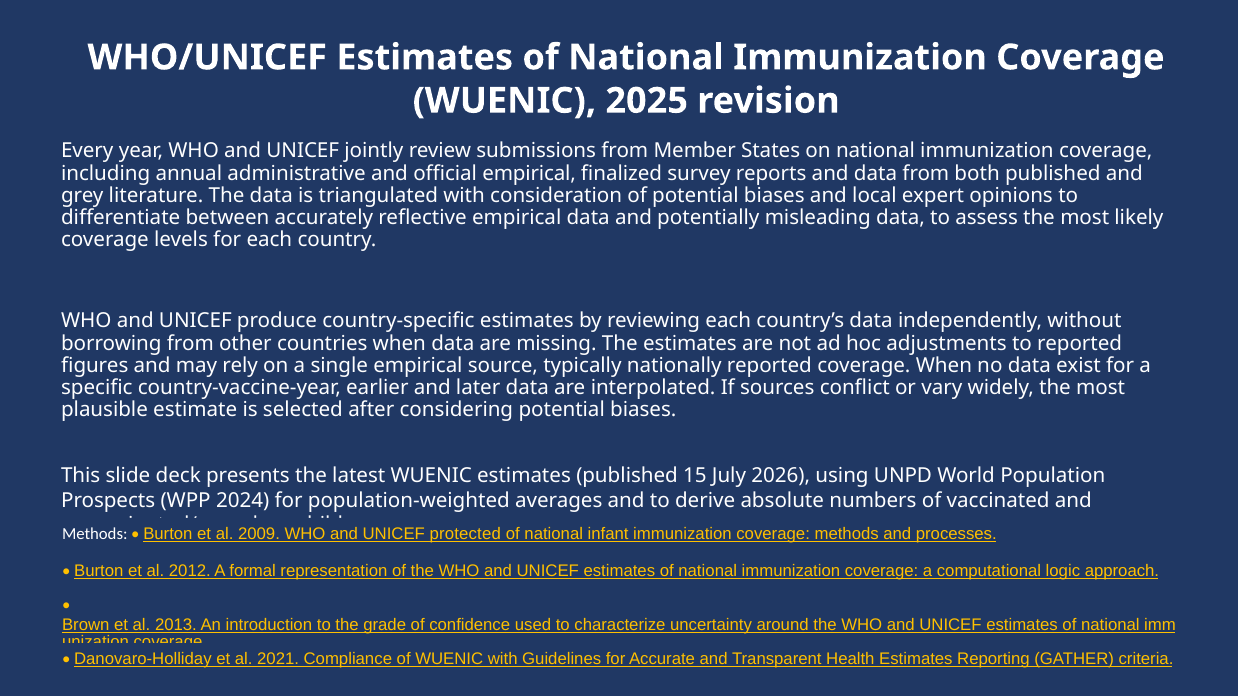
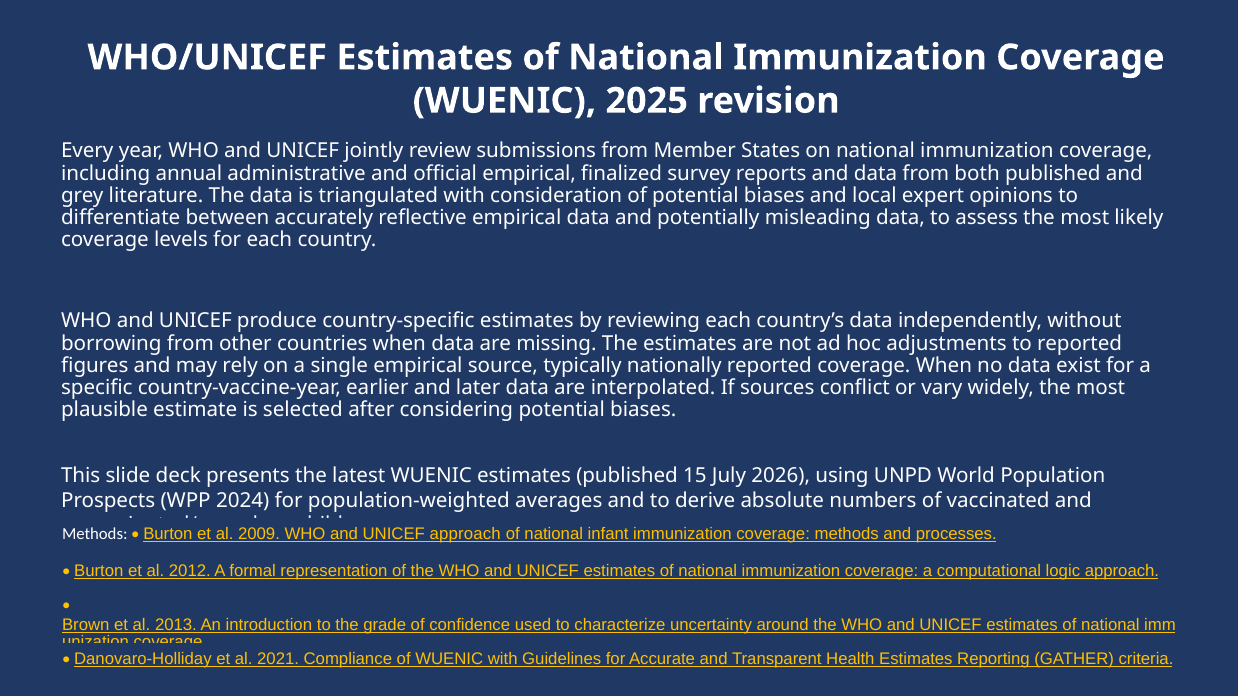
UNICEF protected: protected -> approach
